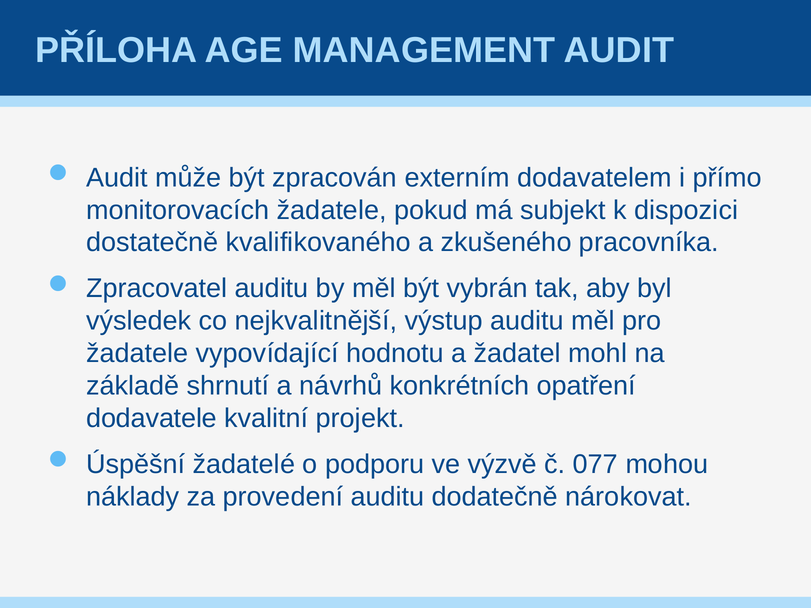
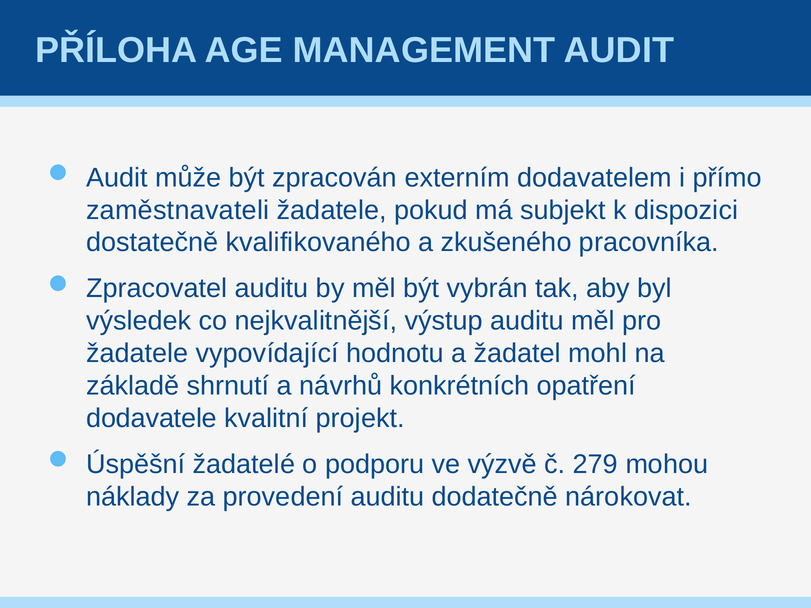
monitorovacích: monitorovacích -> zaměstnavateli
077: 077 -> 279
